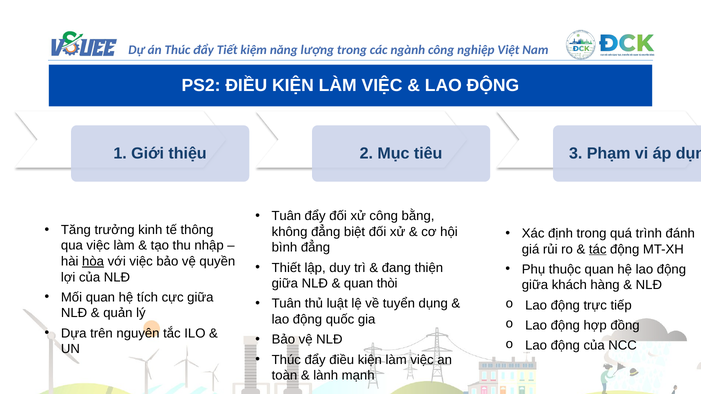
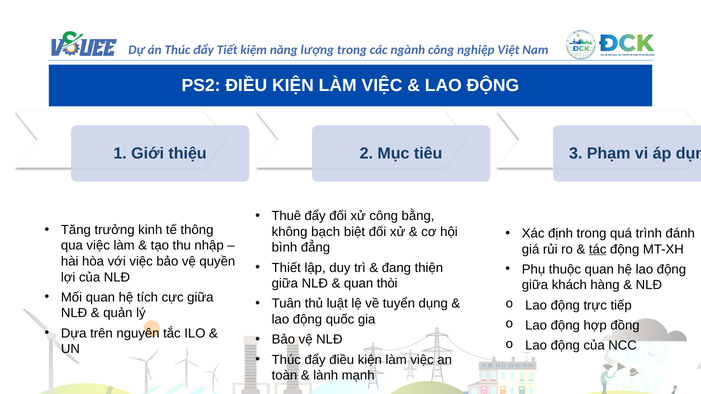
Tuân at (286, 216): Tuân -> Thuê
không đẳng: đẳng -> bạch
hòa underline: present -> none
